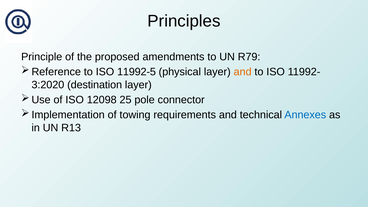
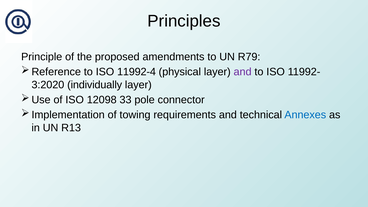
11992-5: 11992-5 -> 11992-4
and at (243, 72) colour: orange -> purple
destination: destination -> individually
25: 25 -> 33
